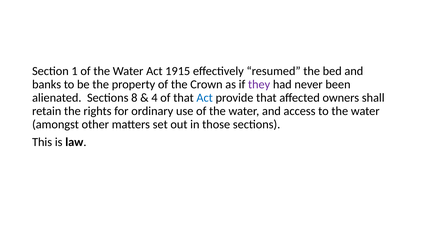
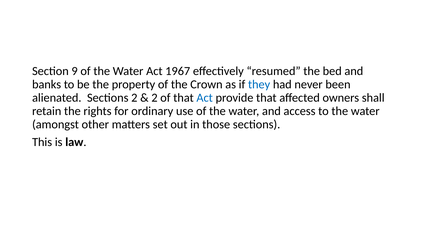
1: 1 -> 9
1915: 1915 -> 1967
they colour: purple -> blue
Sections 8: 8 -> 2
4 at (154, 98): 4 -> 2
